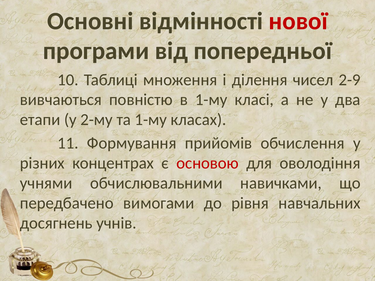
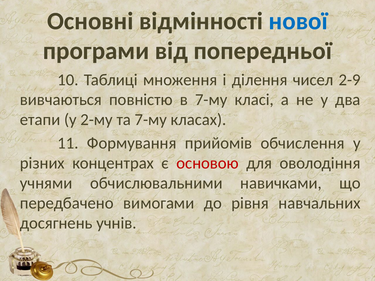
нової colour: red -> blue
в 1-му: 1-му -> 7-му
та 1-му: 1-му -> 7-му
